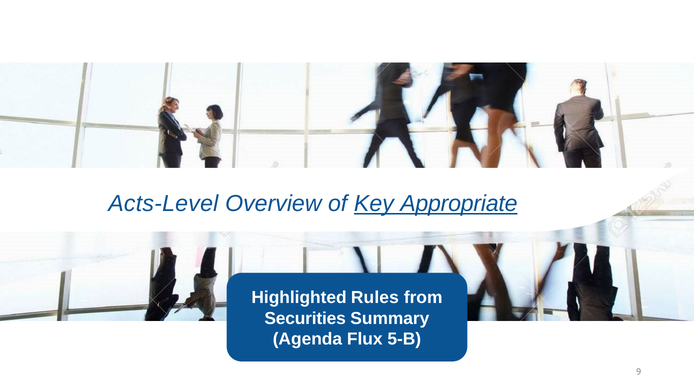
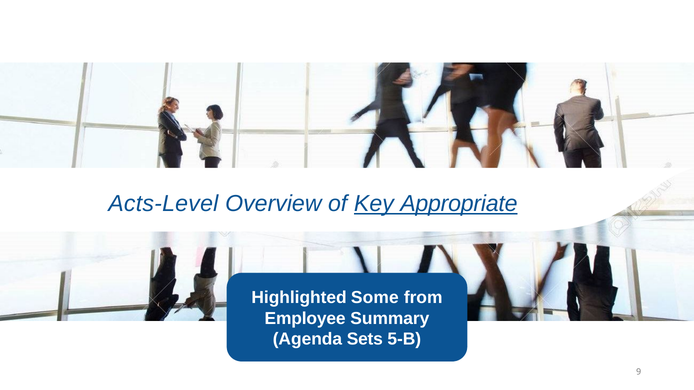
Rules: Rules -> Some
Securities: Securities -> Employee
Flux: Flux -> Sets
